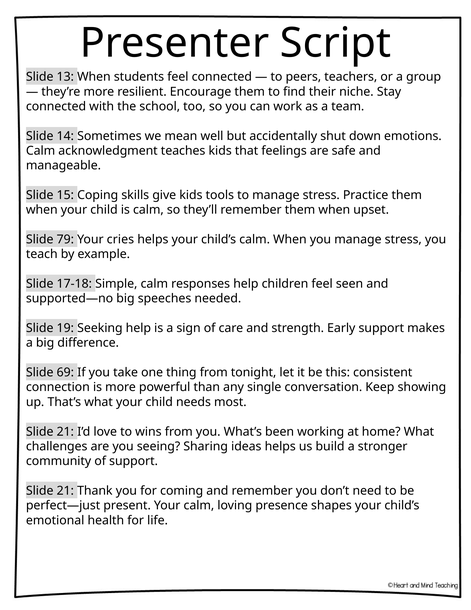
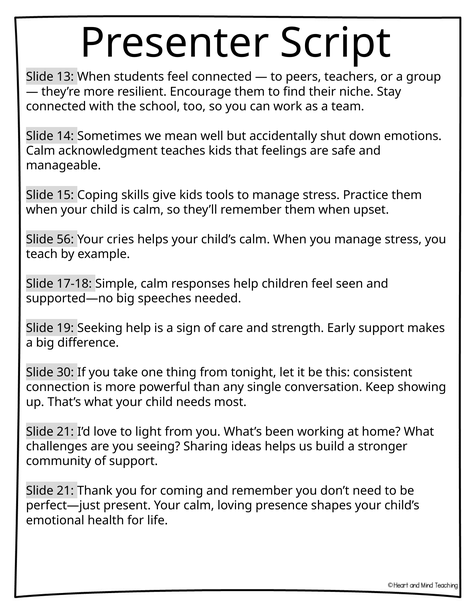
79: 79 -> 56
69: 69 -> 30
wins: wins -> light
